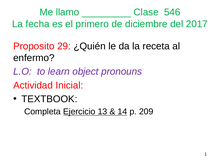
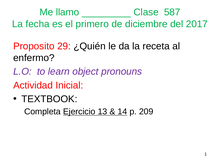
546: 546 -> 587
